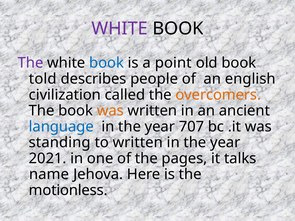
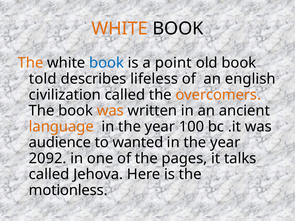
WHITE at (120, 29) colour: purple -> orange
The at (31, 63) colour: purple -> orange
people: people -> lifeless
language colour: blue -> orange
707: 707 -> 100
standing: standing -> audience
to written: written -> wanted
2021: 2021 -> 2092
name at (49, 175): name -> called
